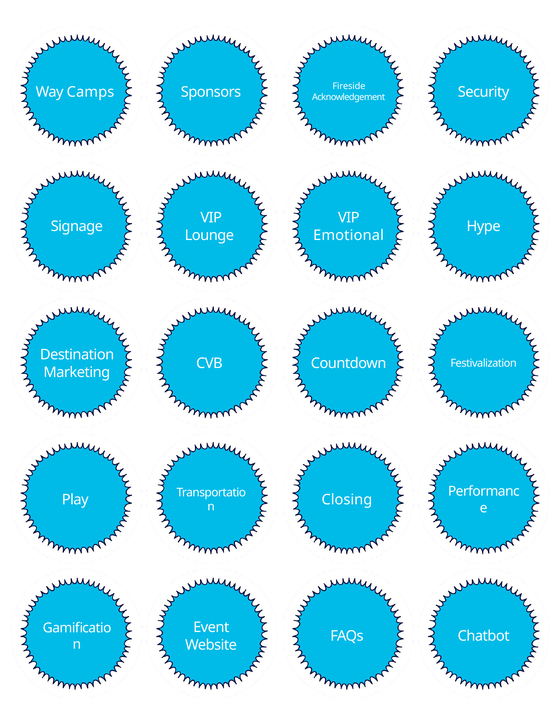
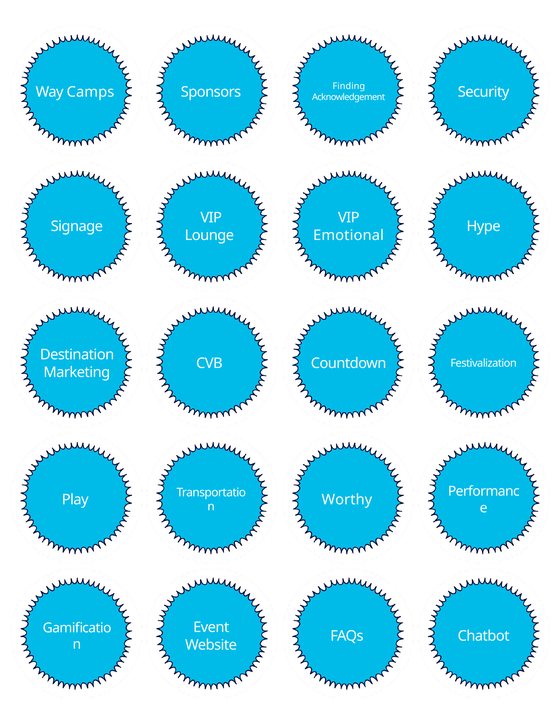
Fireside: Fireside -> Finding
Closing: Closing -> Worthy
